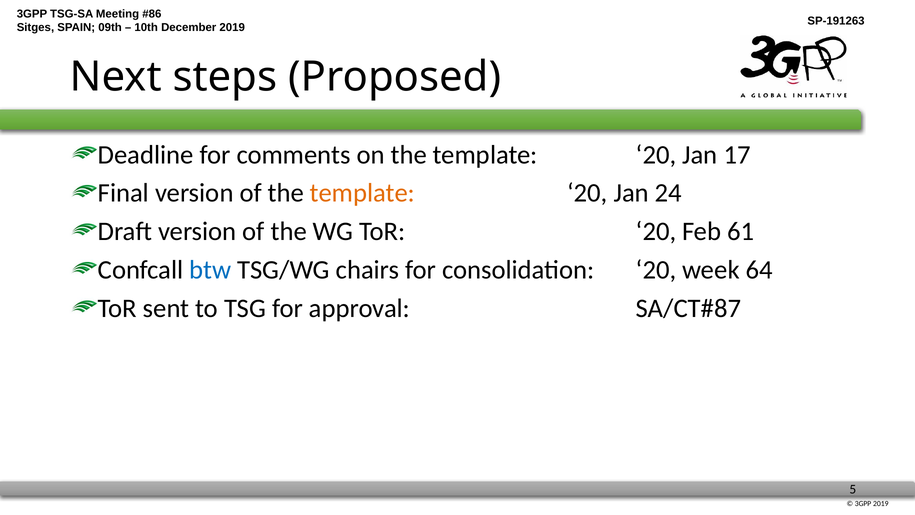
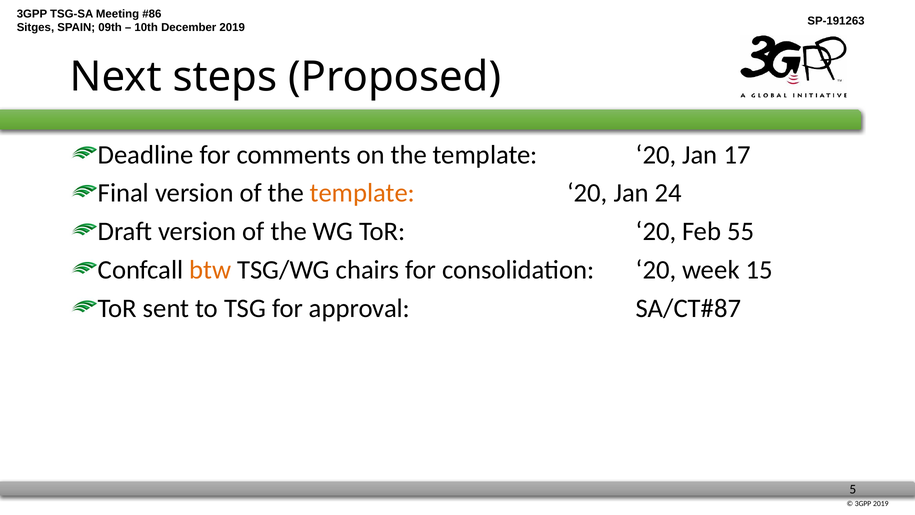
61: 61 -> 55
btw colour: blue -> orange
64: 64 -> 15
